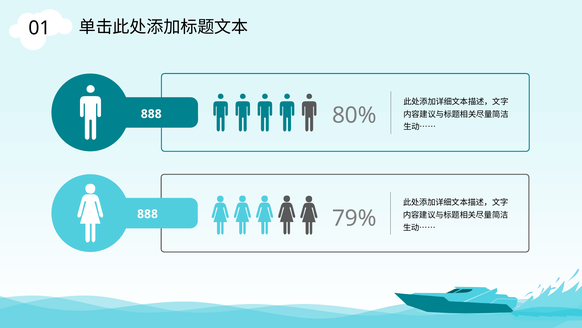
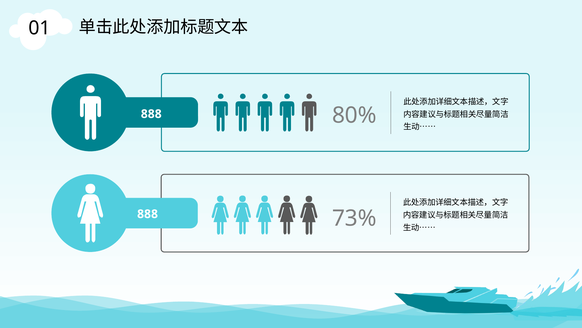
79%: 79% -> 73%
